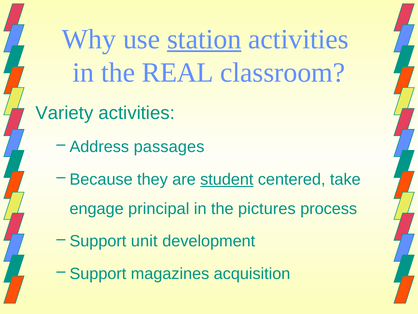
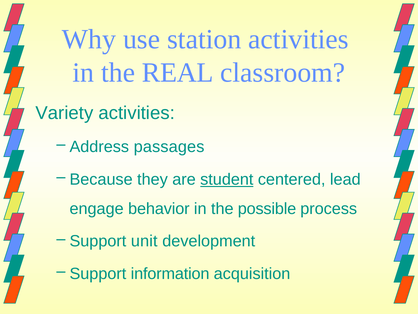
station underline: present -> none
take: take -> lead
principal: principal -> behavior
pictures: pictures -> possible
magazines: magazines -> information
